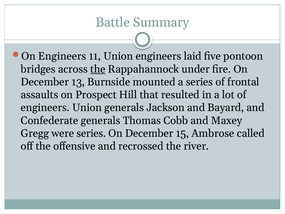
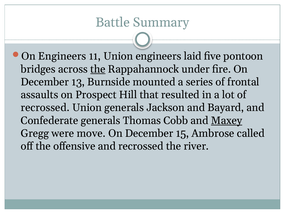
engineers at (45, 108): engineers -> recrossed
Maxey underline: none -> present
were series: series -> move
